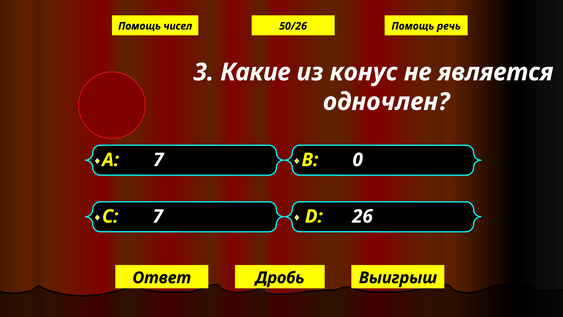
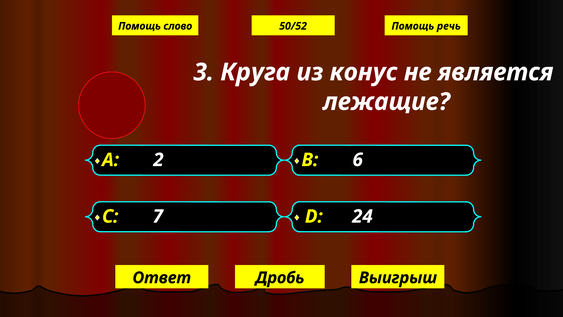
чисел: чисел -> слово
50/26: 50/26 -> 50/52
Какие: Какие -> Круга
одночлен: одночлен -> лежащие
А 7: 7 -> 2
0: 0 -> 6
26: 26 -> 24
